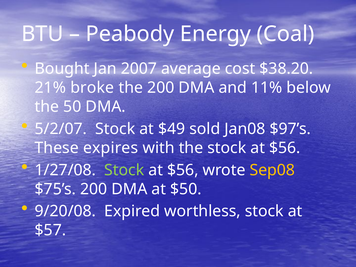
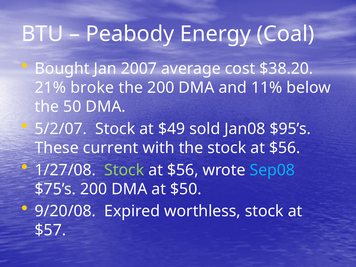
$97’s: $97’s -> $95’s
expires: expires -> current
Sep08 colour: yellow -> light blue
